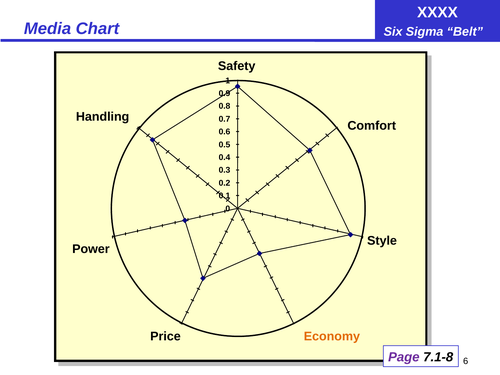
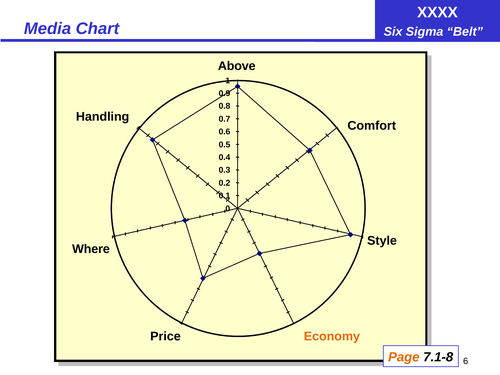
Safety: Safety -> Above
Power: Power -> Where
Page colour: purple -> orange
